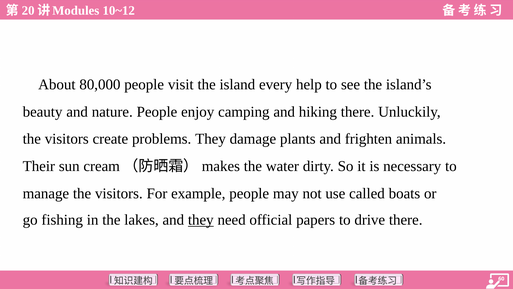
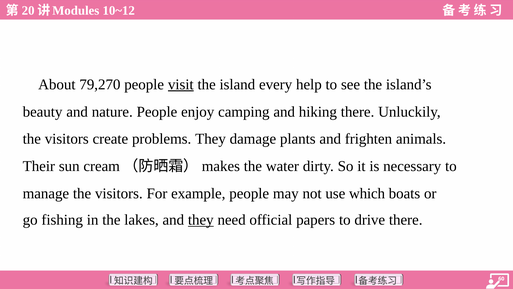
80,000: 80,000 -> 79,270
visit underline: none -> present
called: called -> which
